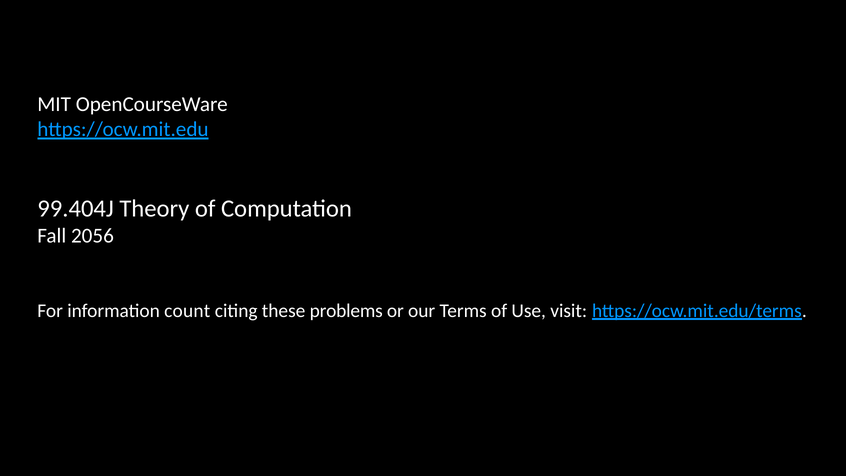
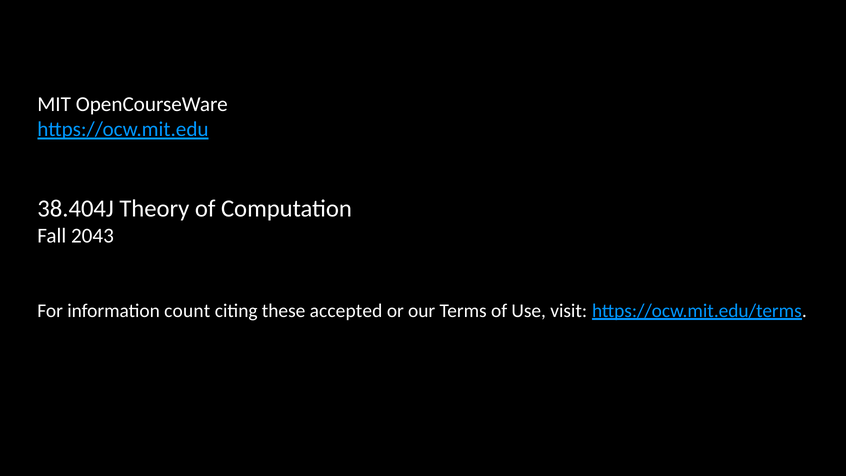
99.404J: 99.404J -> 38.404J
2056: 2056 -> 2043
problems: problems -> accepted
